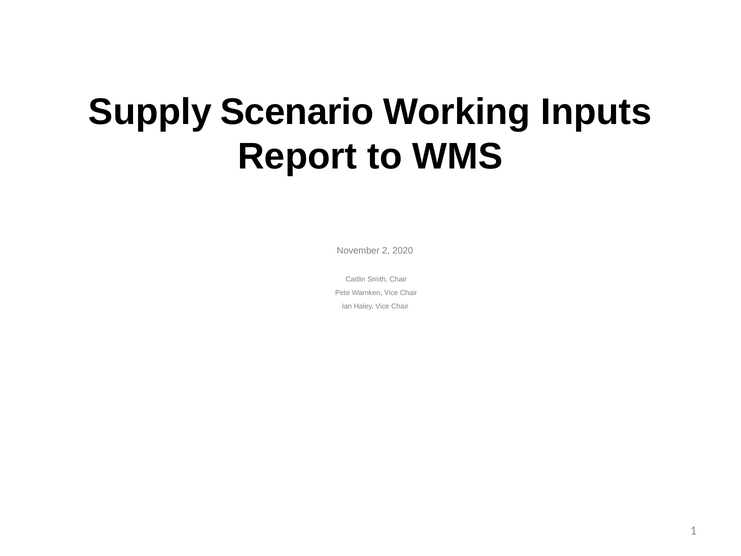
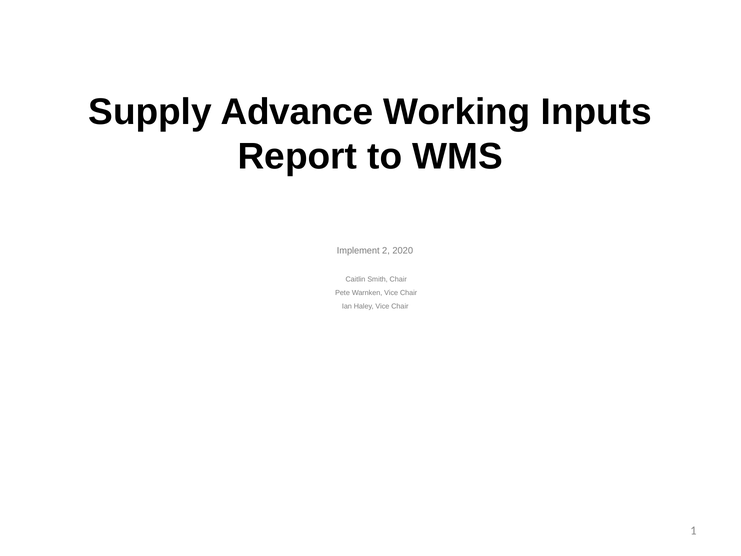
Scenario: Scenario -> Advance
November: November -> Implement
